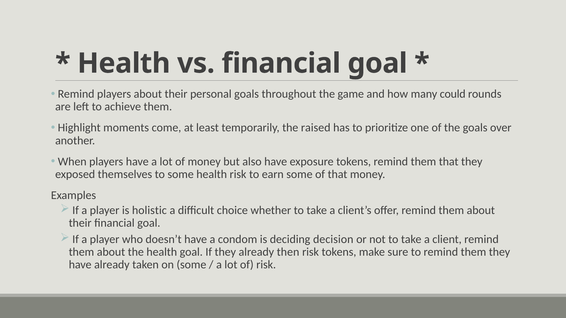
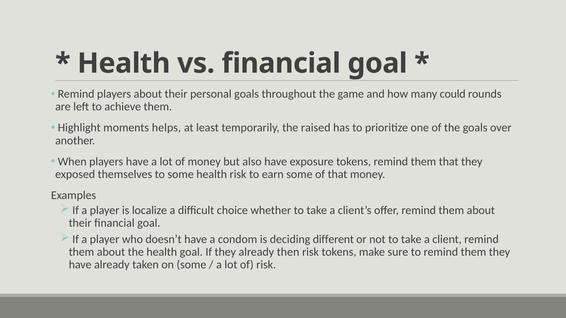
come: come -> helps
holistic: holistic -> localize
decision: decision -> different
